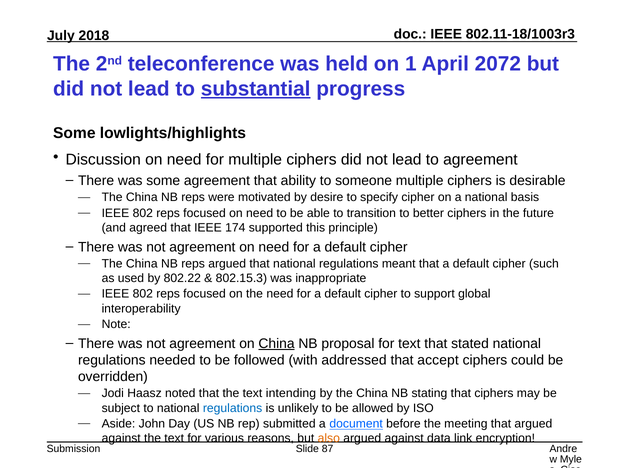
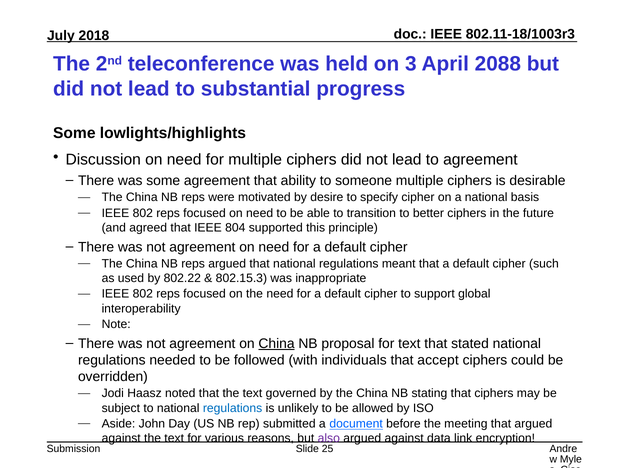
1: 1 -> 3
2072: 2072 -> 2088
substantial underline: present -> none
174: 174 -> 804
addressed: addressed -> individuals
intending: intending -> governed
also colour: orange -> purple
87: 87 -> 25
